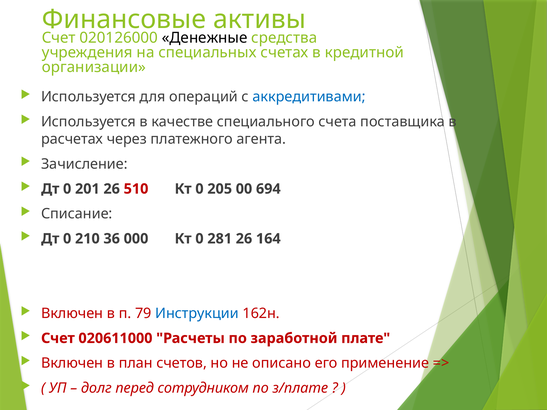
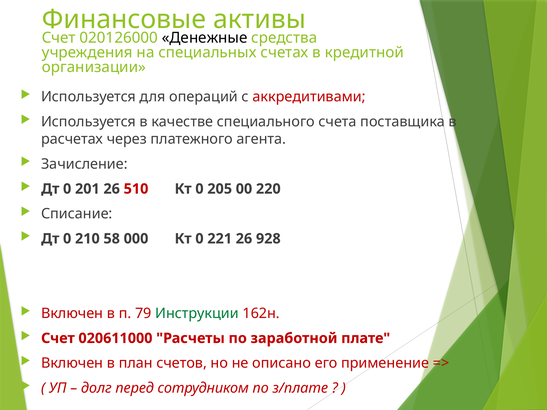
аккредитивами colour: blue -> red
694: 694 -> 220
36: 36 -> 58
281: 281 -> 221
164: 164 -> 928
Инструкции colour: blue -> green
